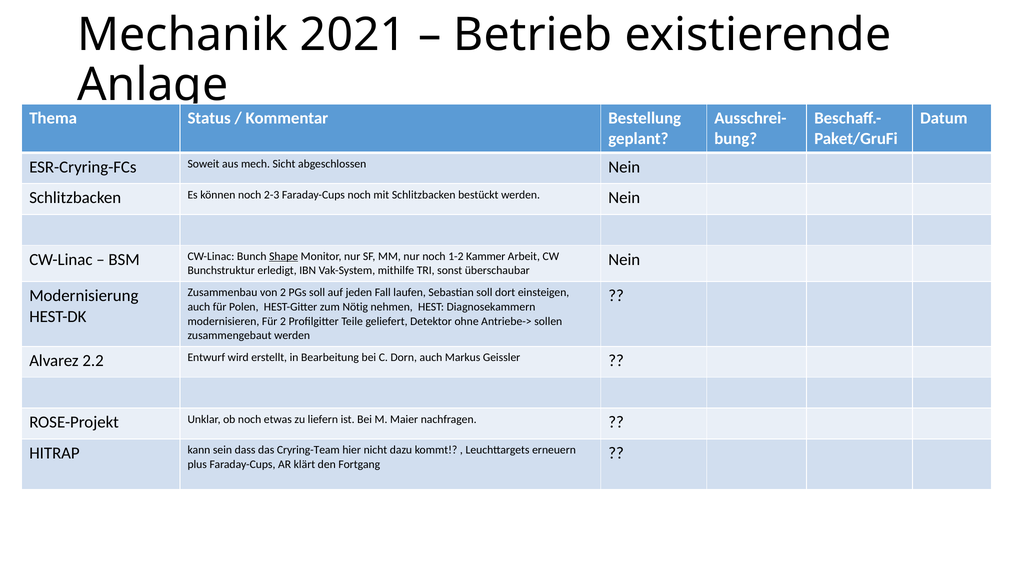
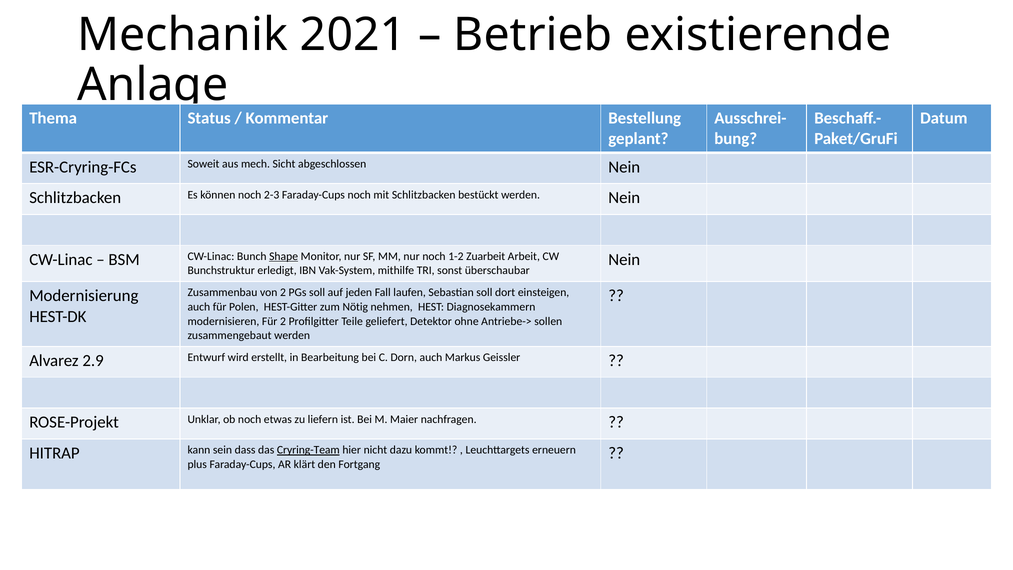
Kammer: Kammer -> Zuarbeit
2.2: 2.2 -> 2.9
Cryring-Team underline: none -> present
